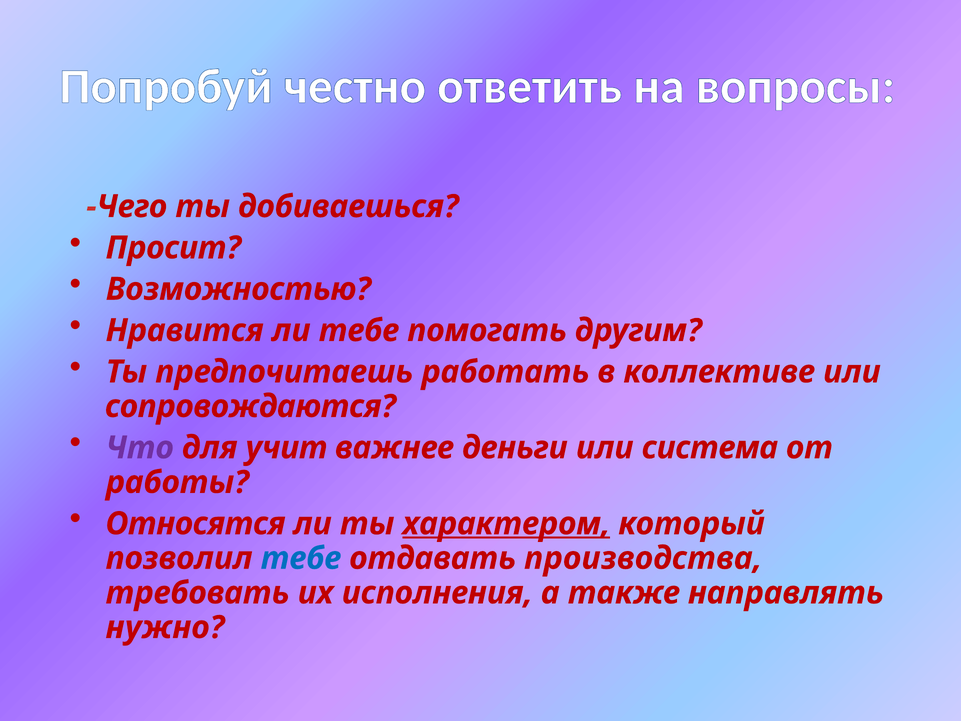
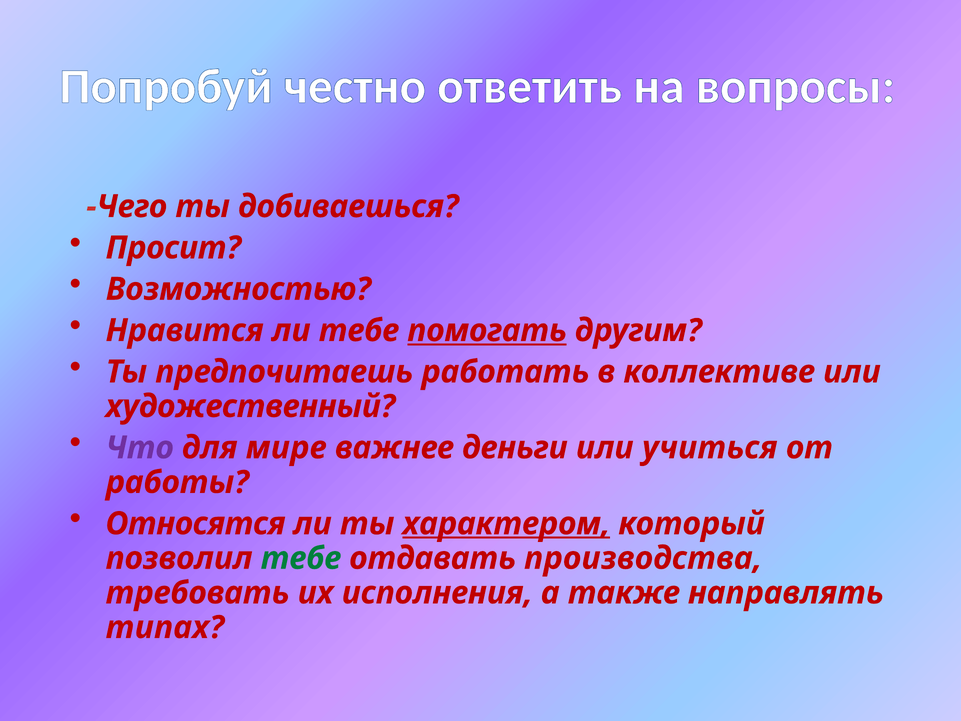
помогать underline: none -> present
сопровождаются: сопровождаются -> художественный
учит: учит -> мире
система: система -> учиться
тебе at (301, 558) colour: blue -> green
нужно: нужно -> типах
